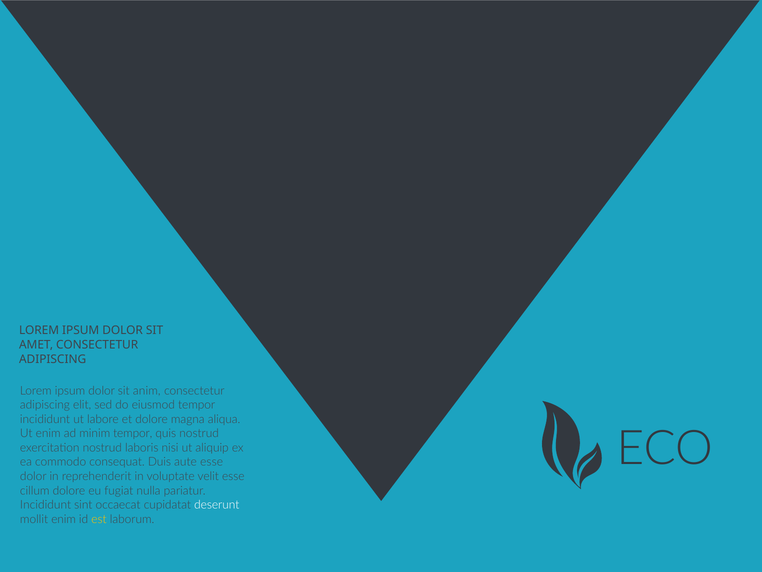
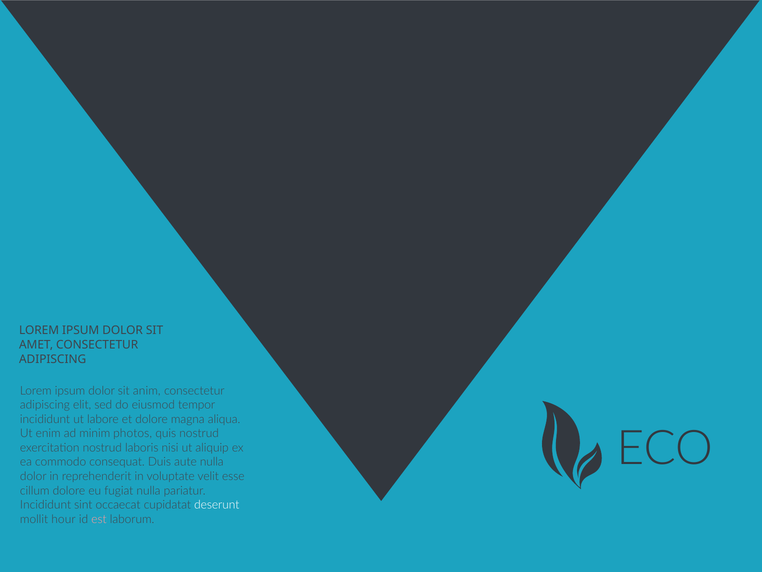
minim tempor: tempor -> photos
aute esse: esse -> nulla
mollit enim: enim -> hour
est colour: yellow -> pink
